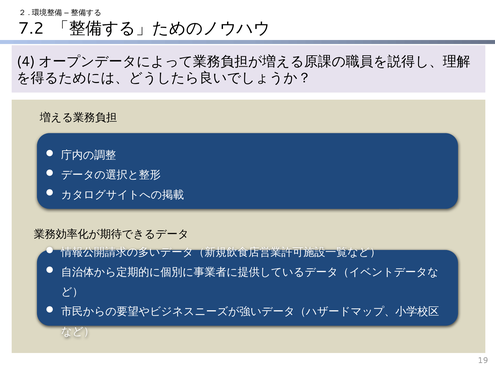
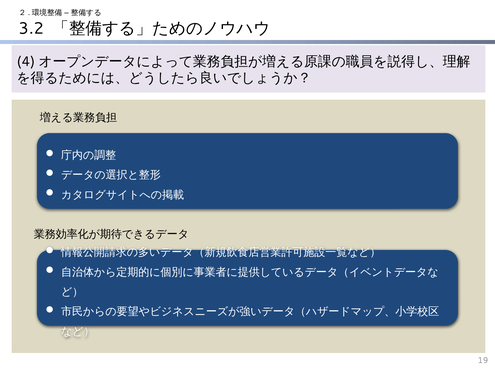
7.2: 7.2 -> 3.2
